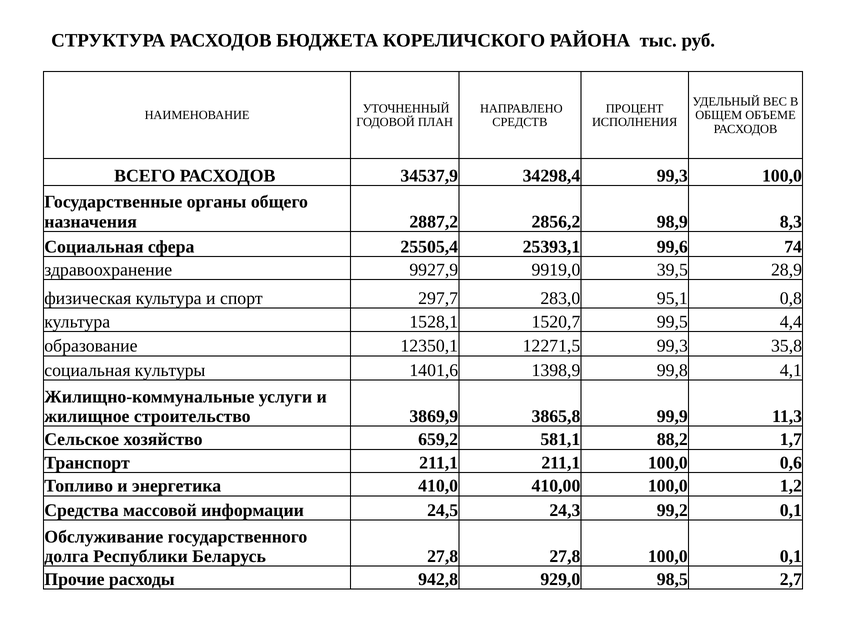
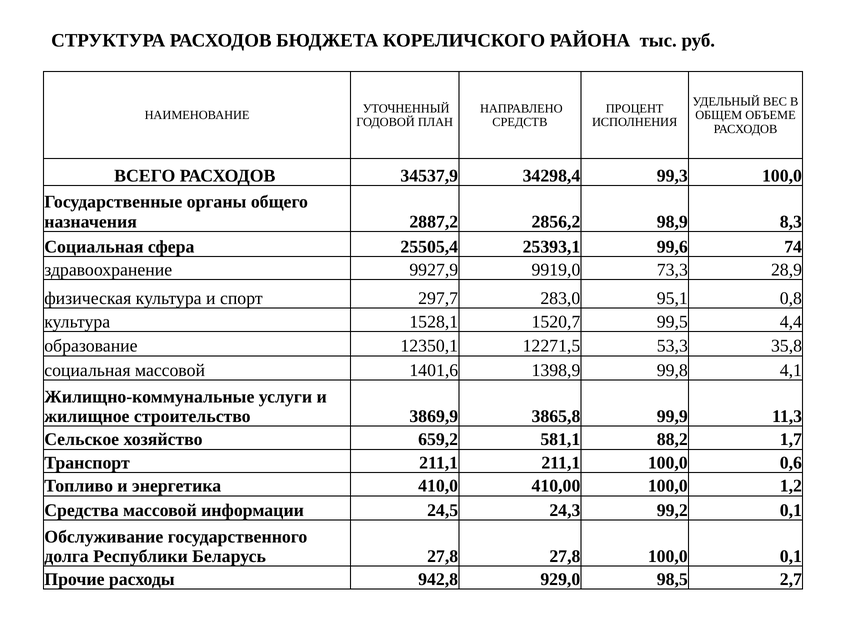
39,5: 39,5 -> 73,3
12271,5 99,3: 99,3 -> 53,3
социальная культуры: культуры -> массовой
